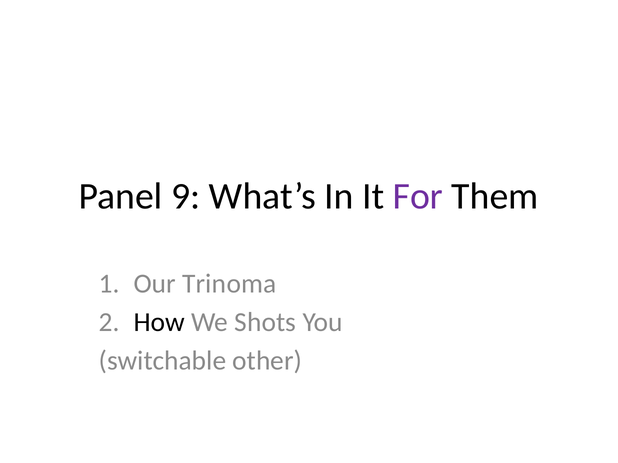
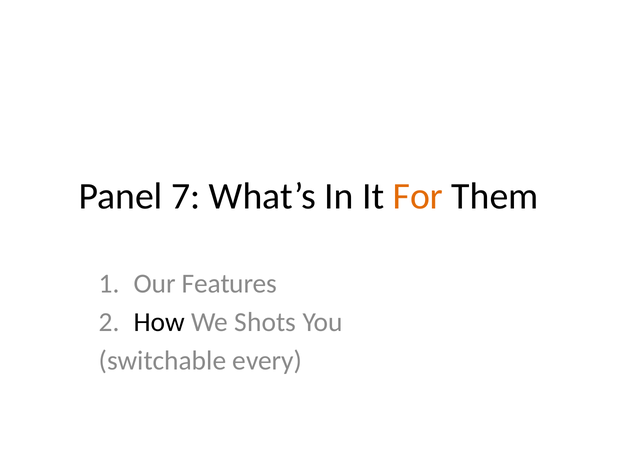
9: 9 -> 7
For colour: purple -> orange
Trinoma: Trinoma -> Features
other: other -> every
